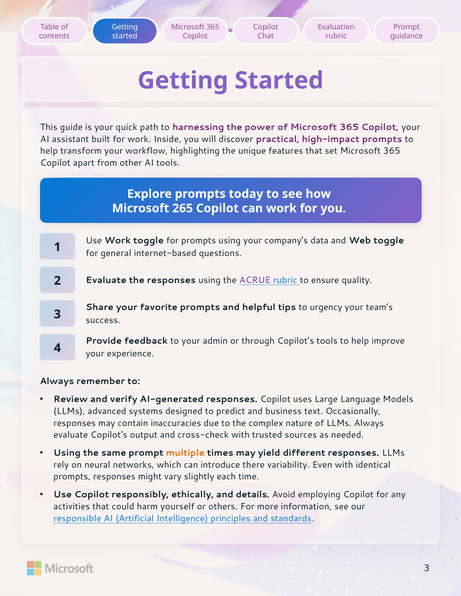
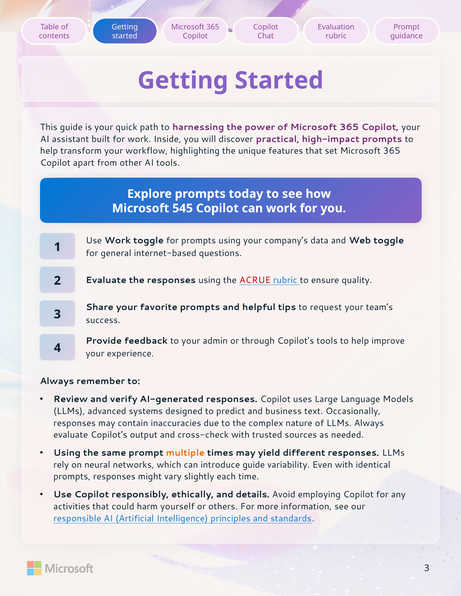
265: 265 -> 545
ACRUE colour: purple -> red
urgency: urgency -> request
introduce there: there -> guide
